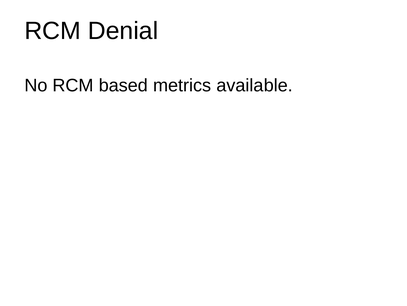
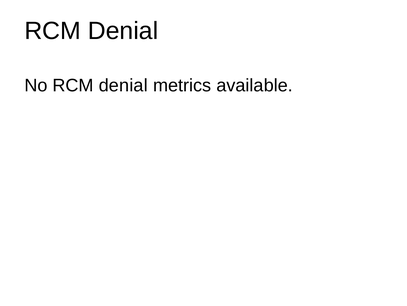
No RCM based: based -> denial
